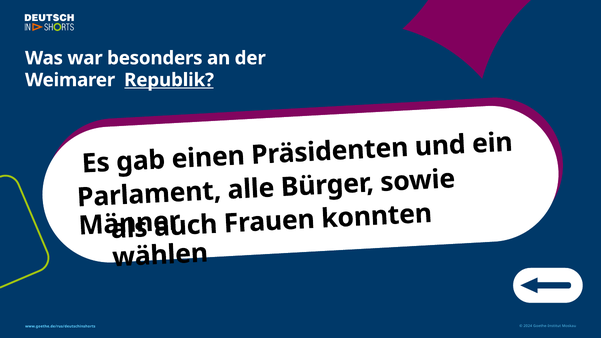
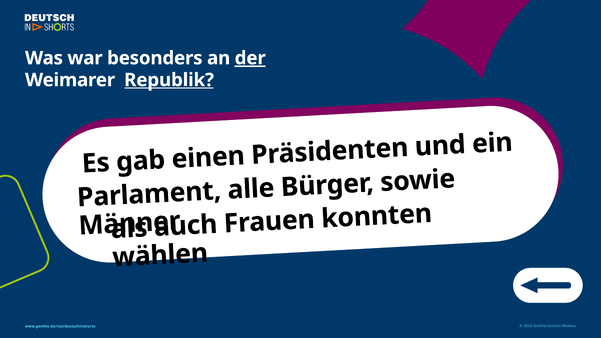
der underline: none -> present
